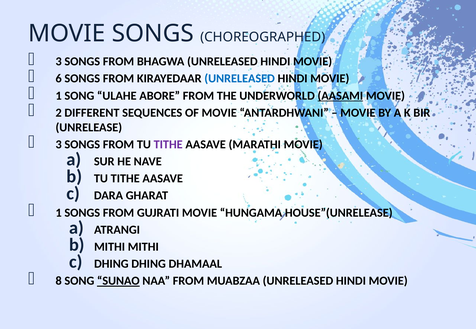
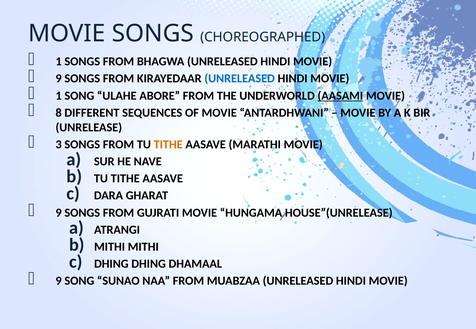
3 at (59, 62): 3 -> 1
6 at (59, 79): 6 -> 9
2: 2 -> 8
TITHE at (168, 145) colour: purple -> orange
1 at (59, 213): 1 -> 9
8 at (59, 281): 8 -> 9
SUNAO underline: present -> none
